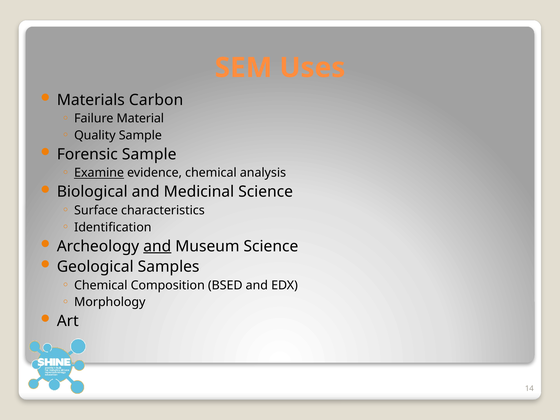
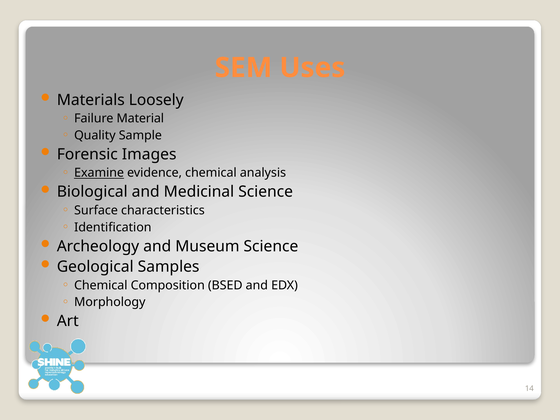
Carbon: Carbon -> Loosely
Forensic Sample: Sample -> Images
and at (157, 246) underline: present -> none
